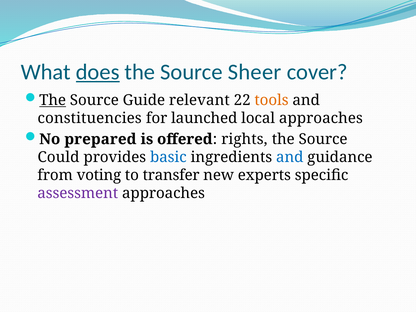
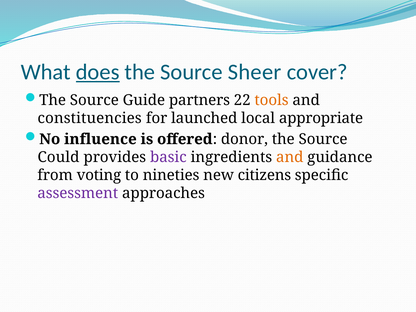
The at (53, 100) underline: present -> none
relevant: relevant -> partners
local approaches: approaches -> appropriate
prepared: prepared -> influence
rights: rights -> donor
basic colour: blue -> purple
and at (290, 157) colour: blue -> orange
transfer: transfer -> nineties
experts: experts -> citizens
